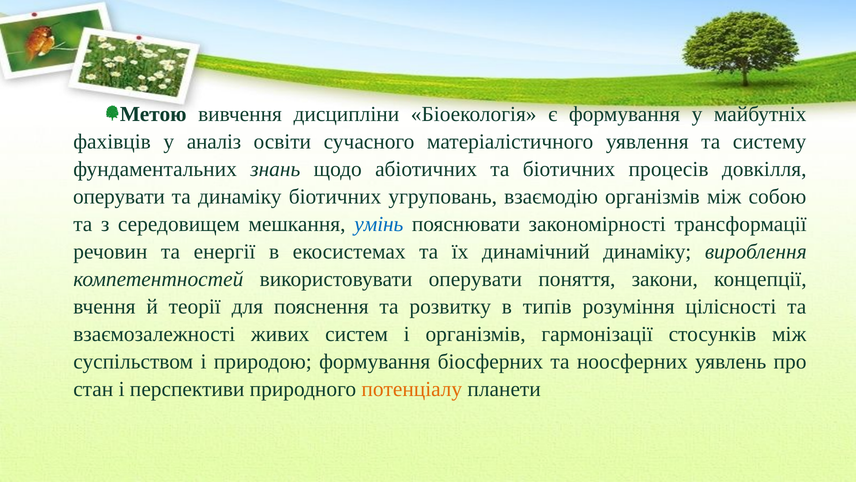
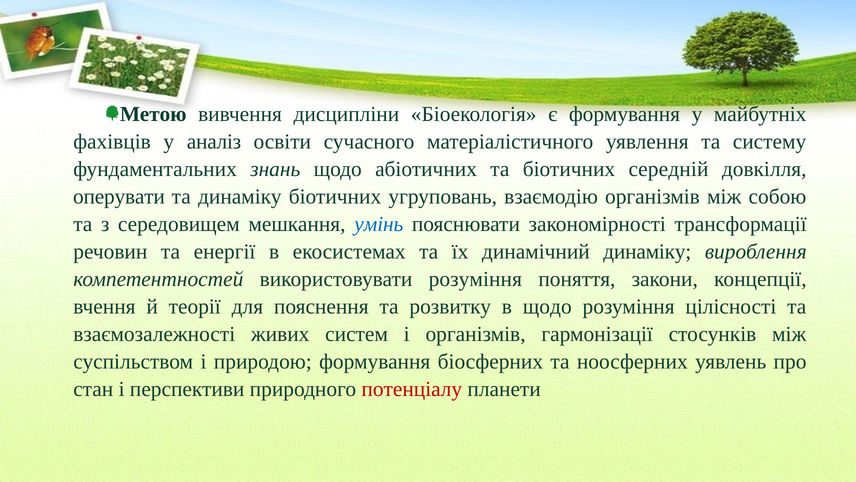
процесів: процесів -> середній
використовувати оперувати: оперувати -> розуміння
в типів: типів -> щодо
потенціалу colour: orange -> red
